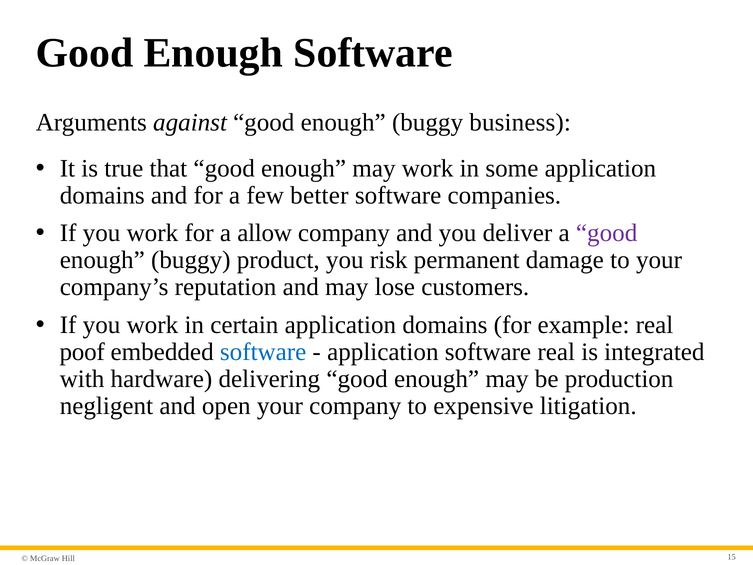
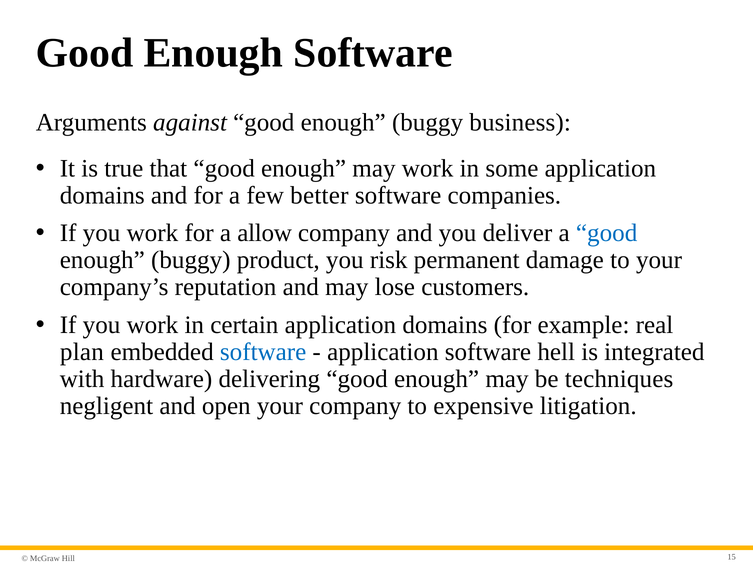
good at (607, 233) colour: purple -> blue
poof: poof -> plan
software real: real -> hell
production: production -> techniques
